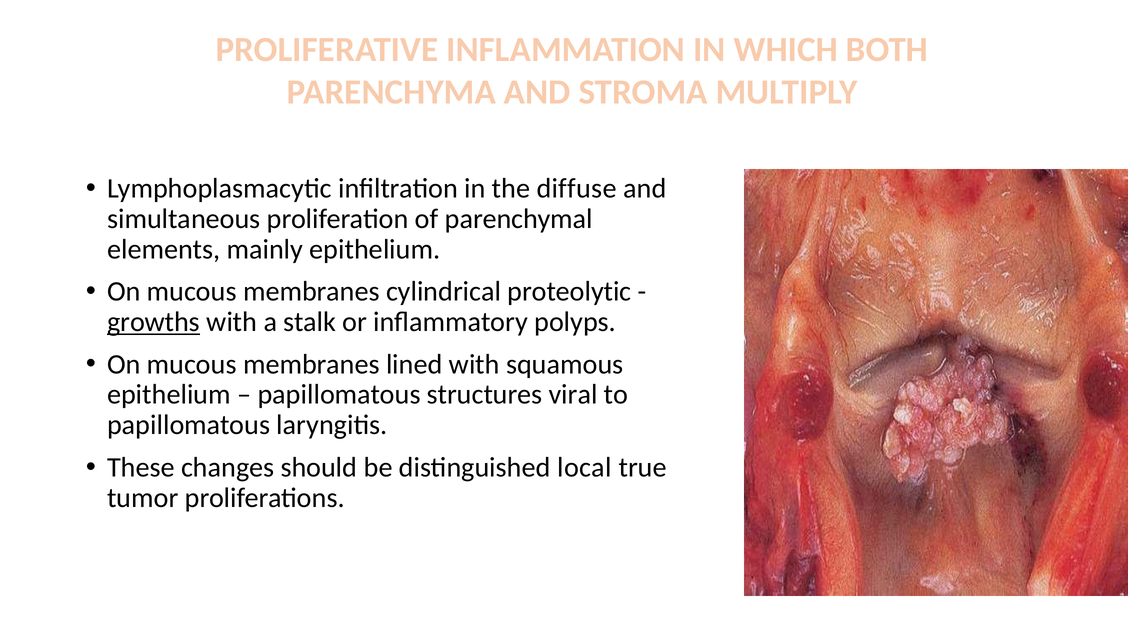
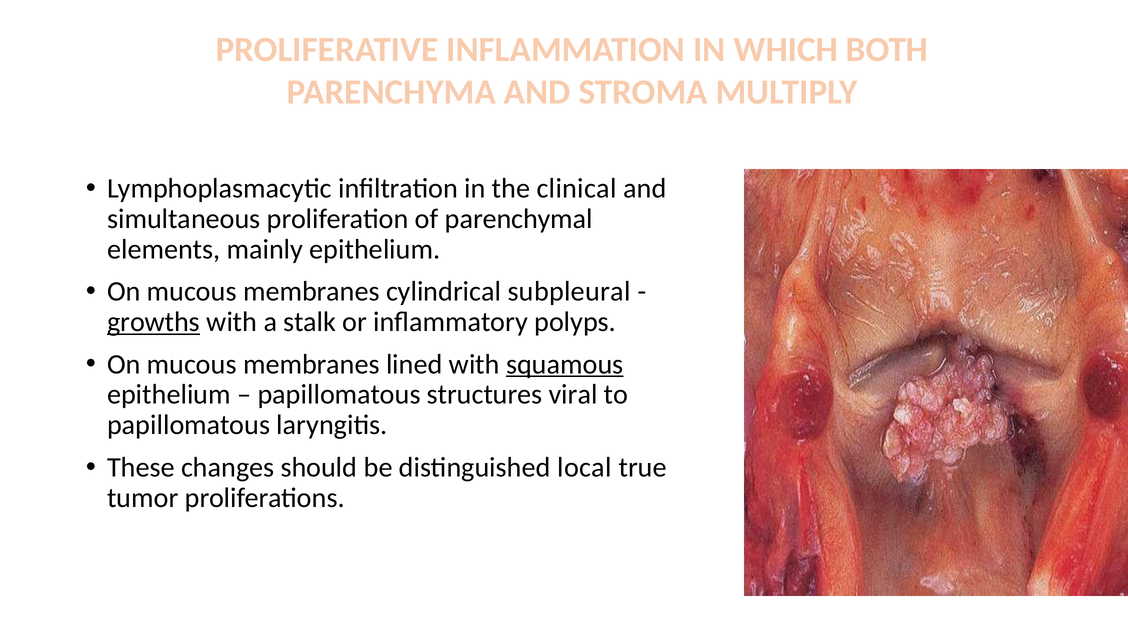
diffuse: diffuse -> clinical
proteolytic: proteolytic -> subpleural
squamous underline: none -> present
